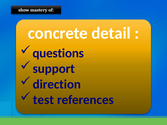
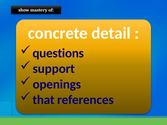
direction: direction -> openings
test: test -> that
